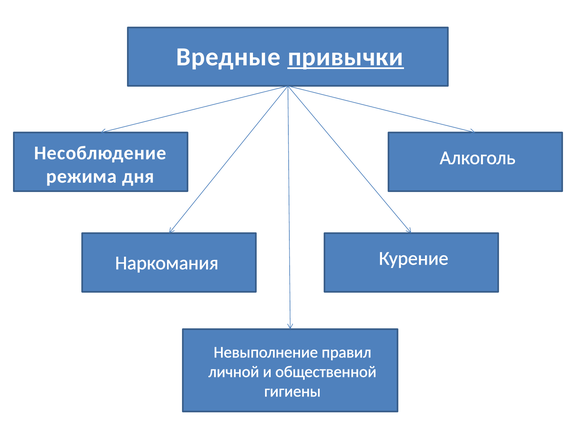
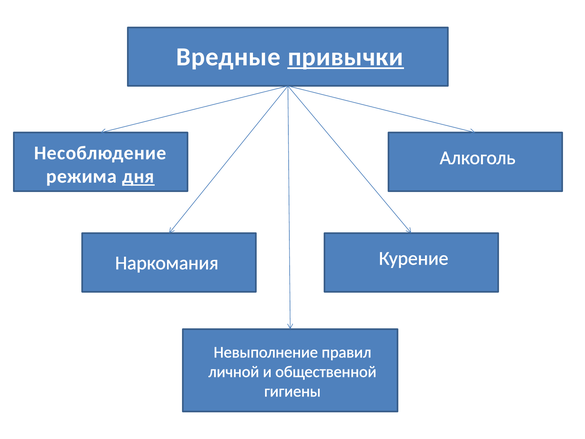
дня underline: none -> present
